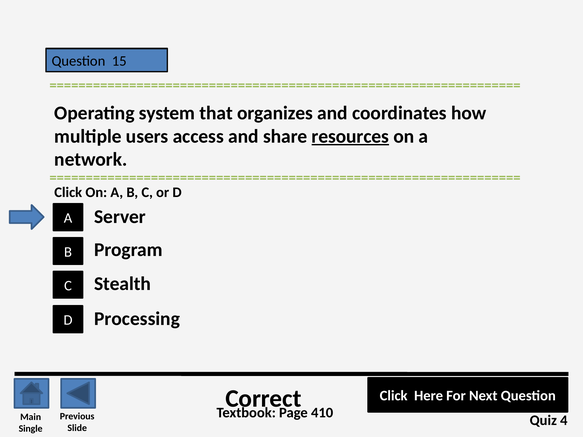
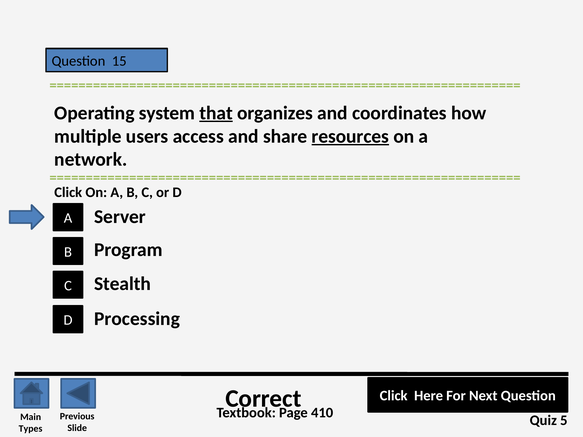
that underline: none -> present
4: 4 -> 5
Single: Single -> Types
